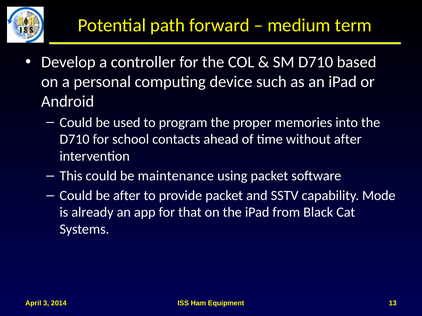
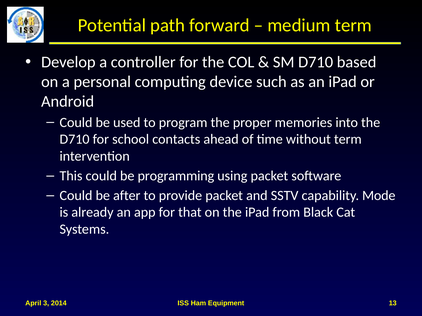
without after: after -> term
maintenance: maintenance -> programming
